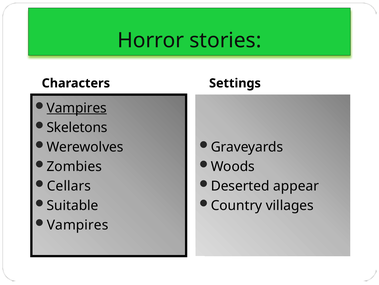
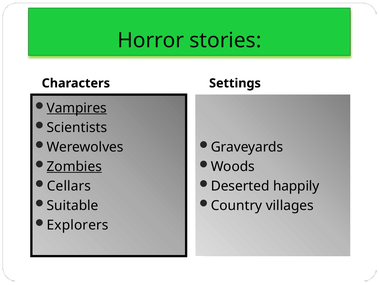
Skeletons: Skeletons -> Scientists
Zombies underline: none -> present
appear: appear -> happily
Vampires at (78, 225): Vampires -> Explorers
